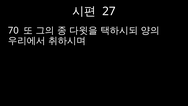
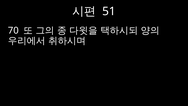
27: 27 -> 51
